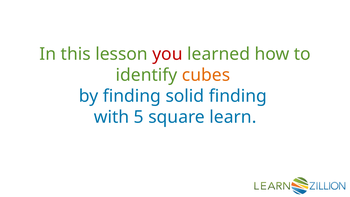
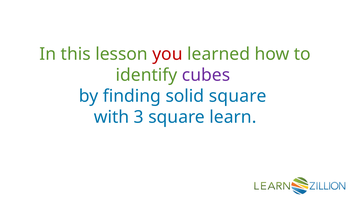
cubes colour: orange -> purple
solid finding: finding -> square
5: 5 -> 3
